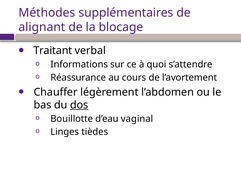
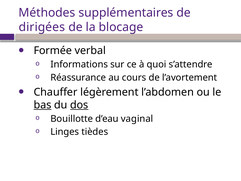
alignant: alignant -> dirigées
Traitant: Traitant -> Formée
bas underline: none -> present
